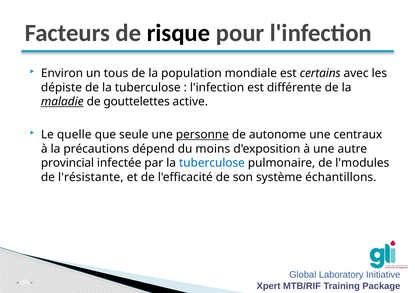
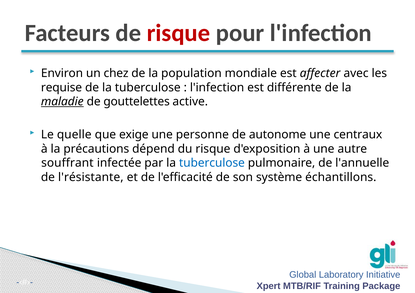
risque at (179, 33) colour: black -> red
tous: tous -> chez
certains: certains -> affecter
dépiste: dépiste -> requise
seule: seule -> exige
personne underline: present -> none
du moins: moins -> risque
provincial: provincial -> souffrant
l'modules: l'modules -> l'annuelle
